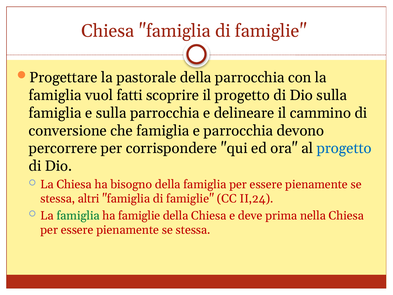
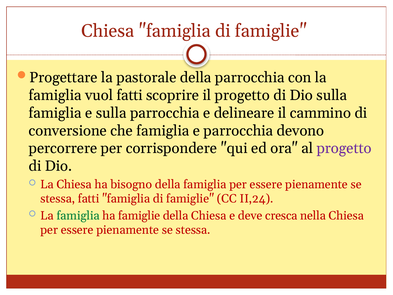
progetto at (344, 148) colour: blue -> purple
stessa altri: altri -> fatti
prima: prima -> cresca
